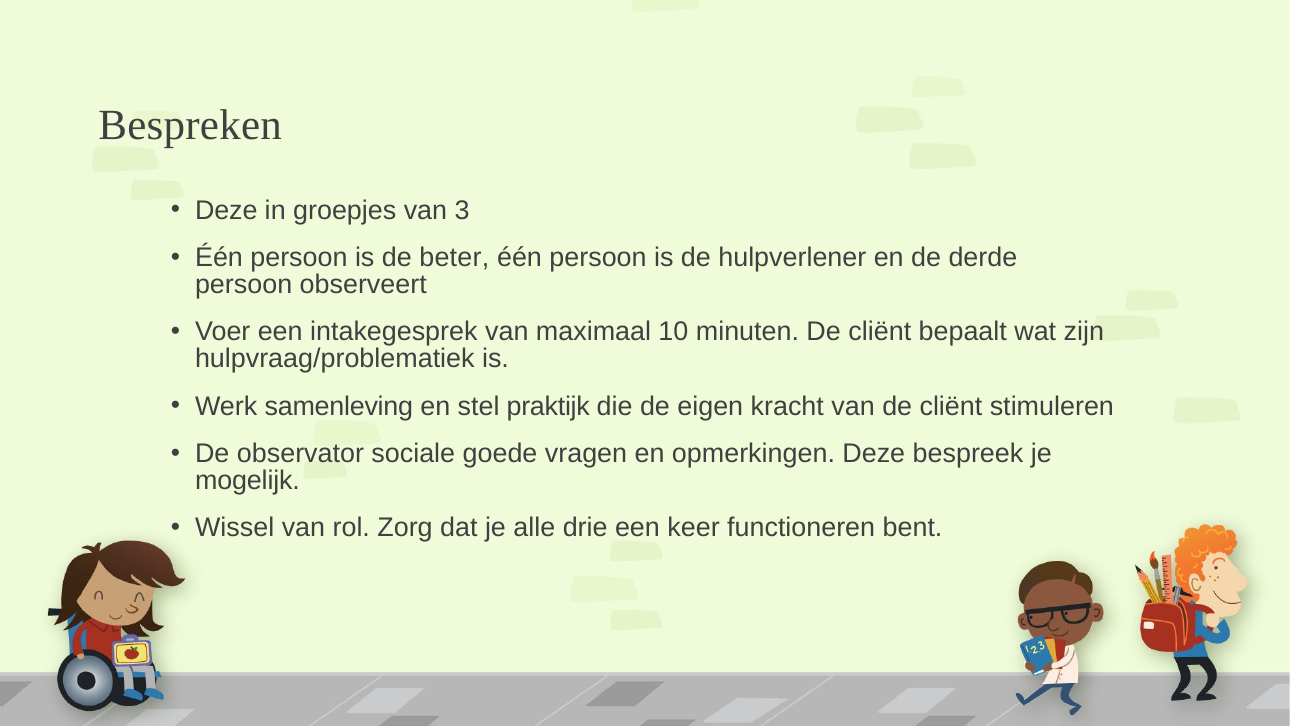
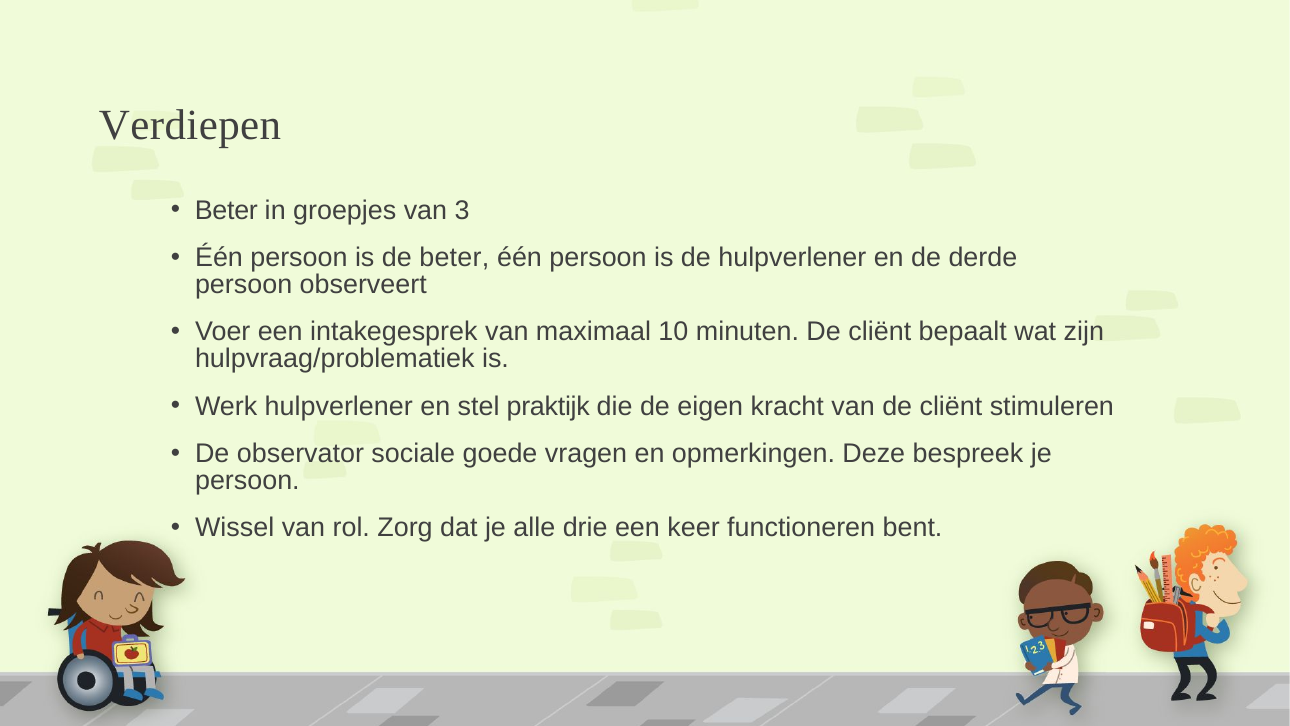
Bespreken: Bespreken -> Verdiepen
Deze at (226, 210): Deze -> Beter
Werk samenleving: samenleving -> hulpverlener
mogelijk at (247, 480): mogelijk -> persoon
